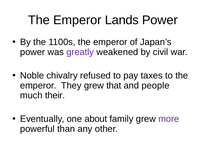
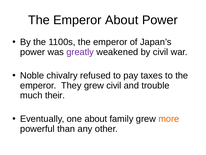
Emperor Lands: Lands -> About
grew that: that -> civil
people: people -> trouble
more colour: purple -> orange
